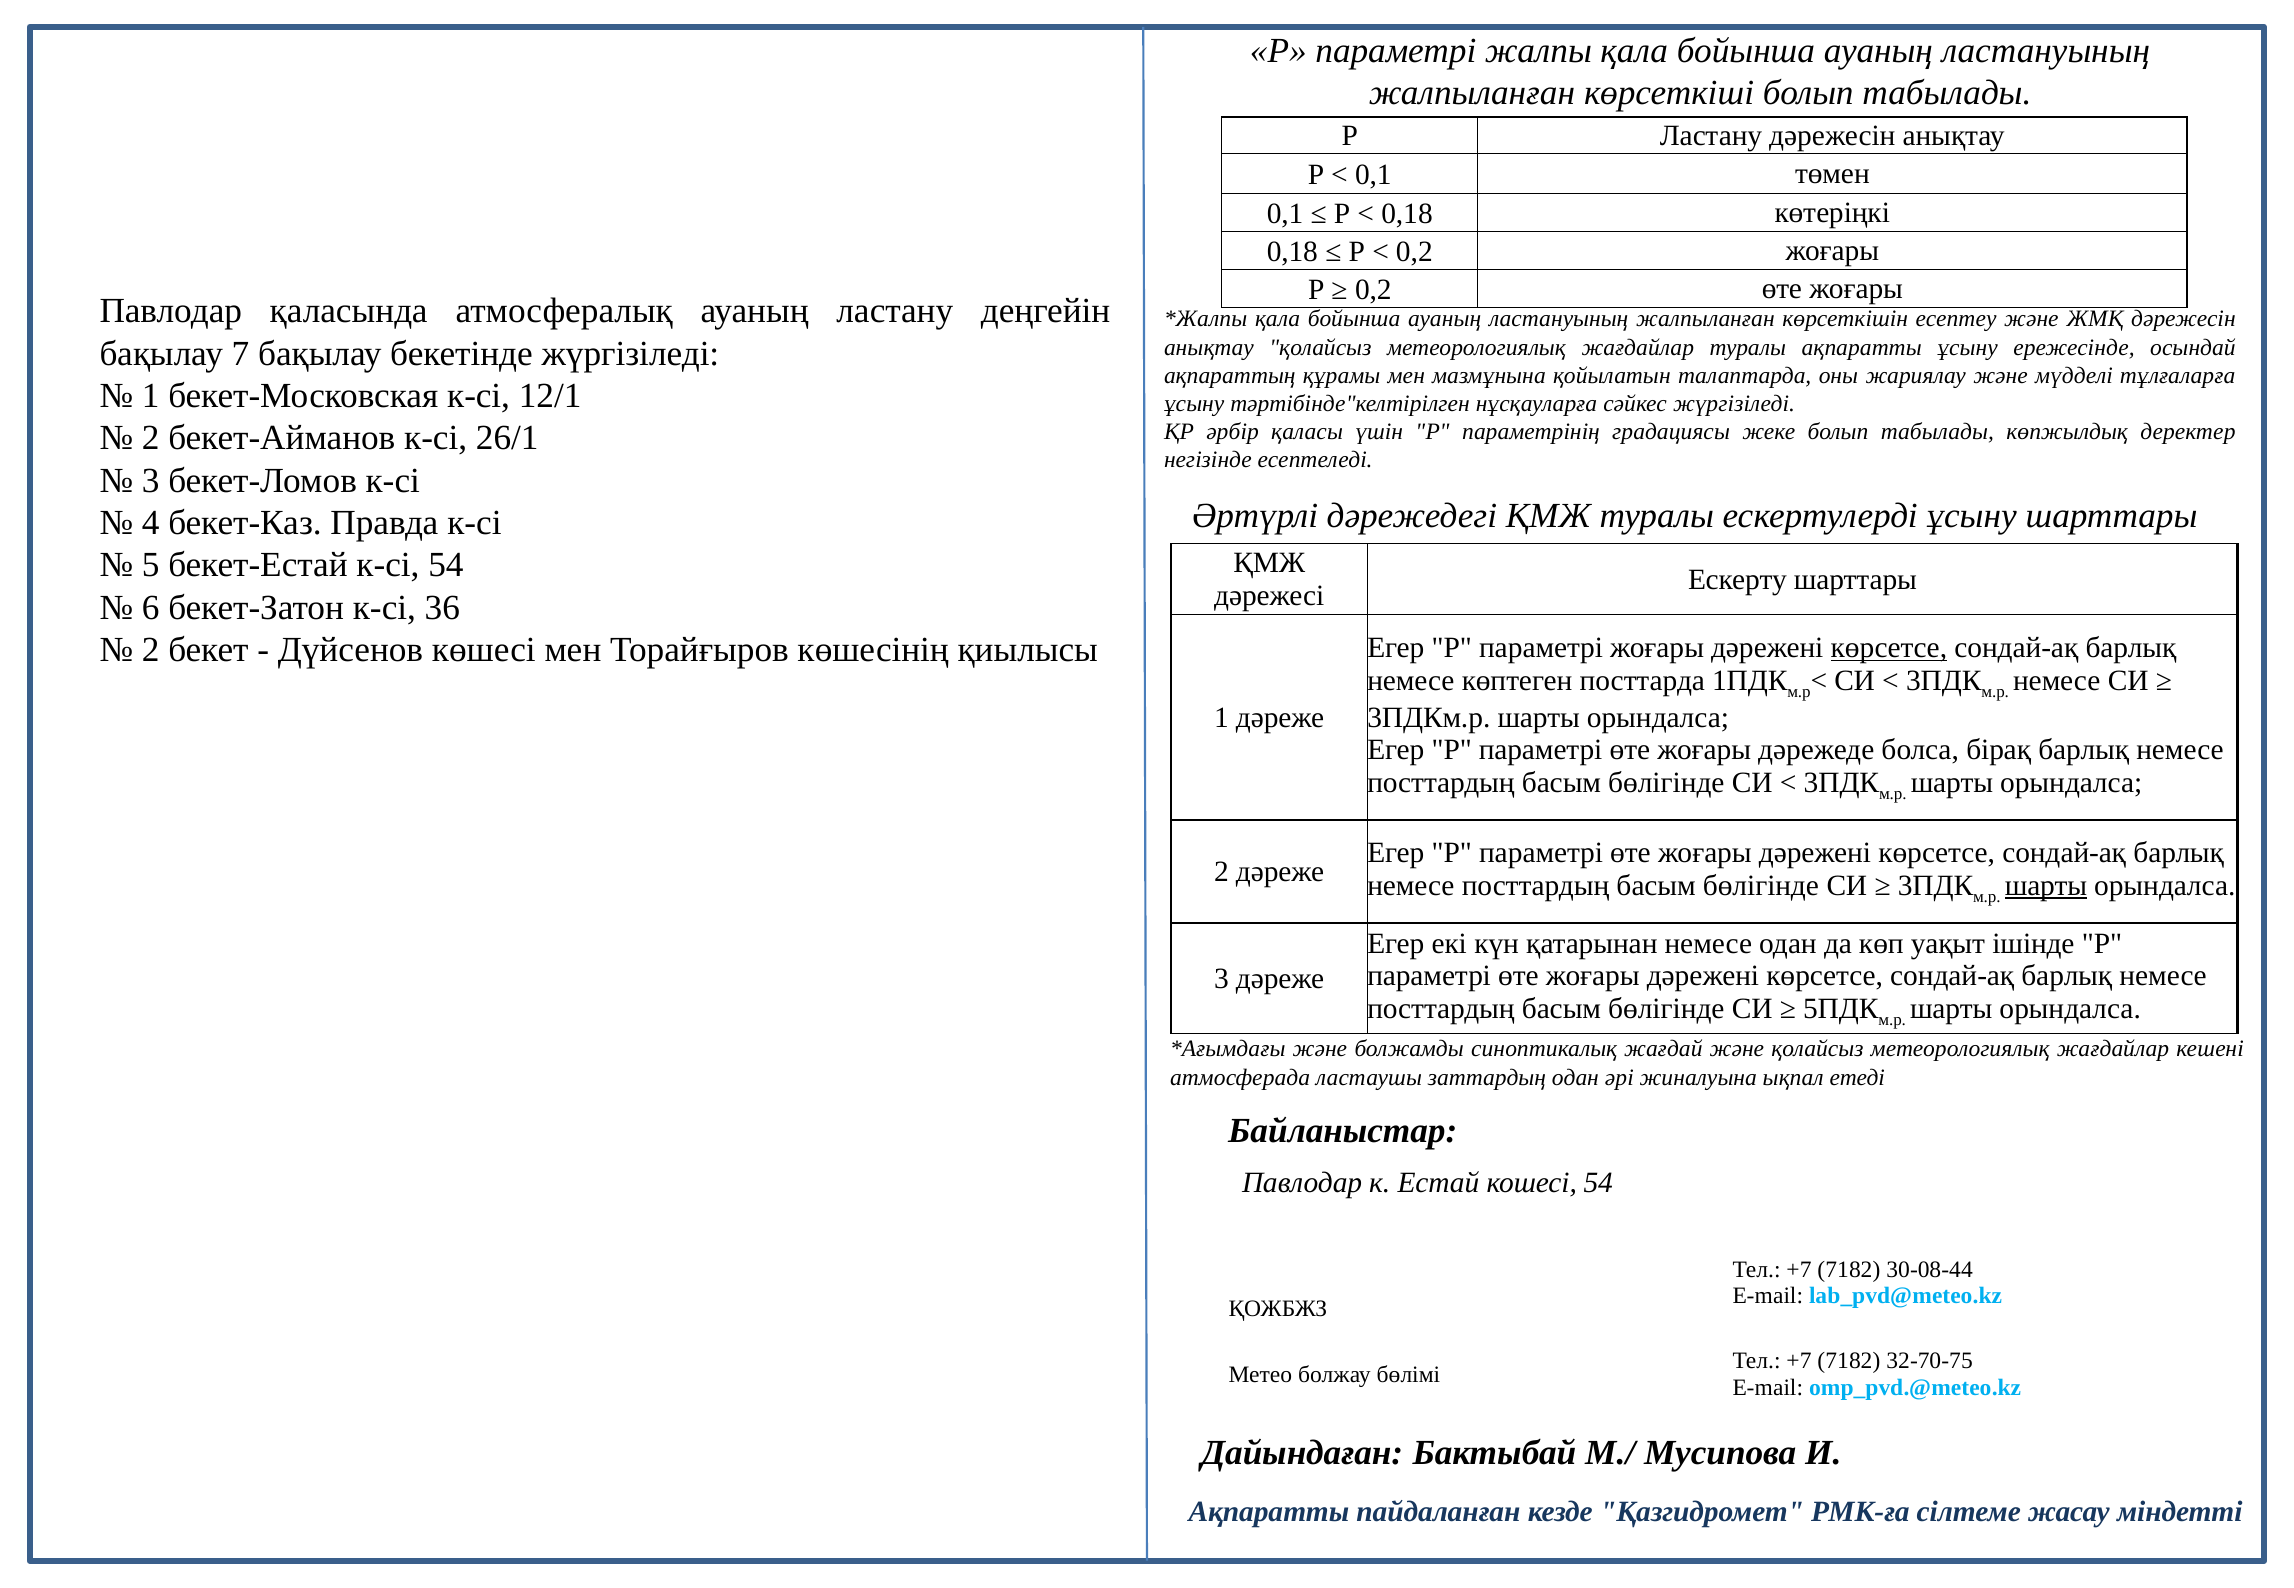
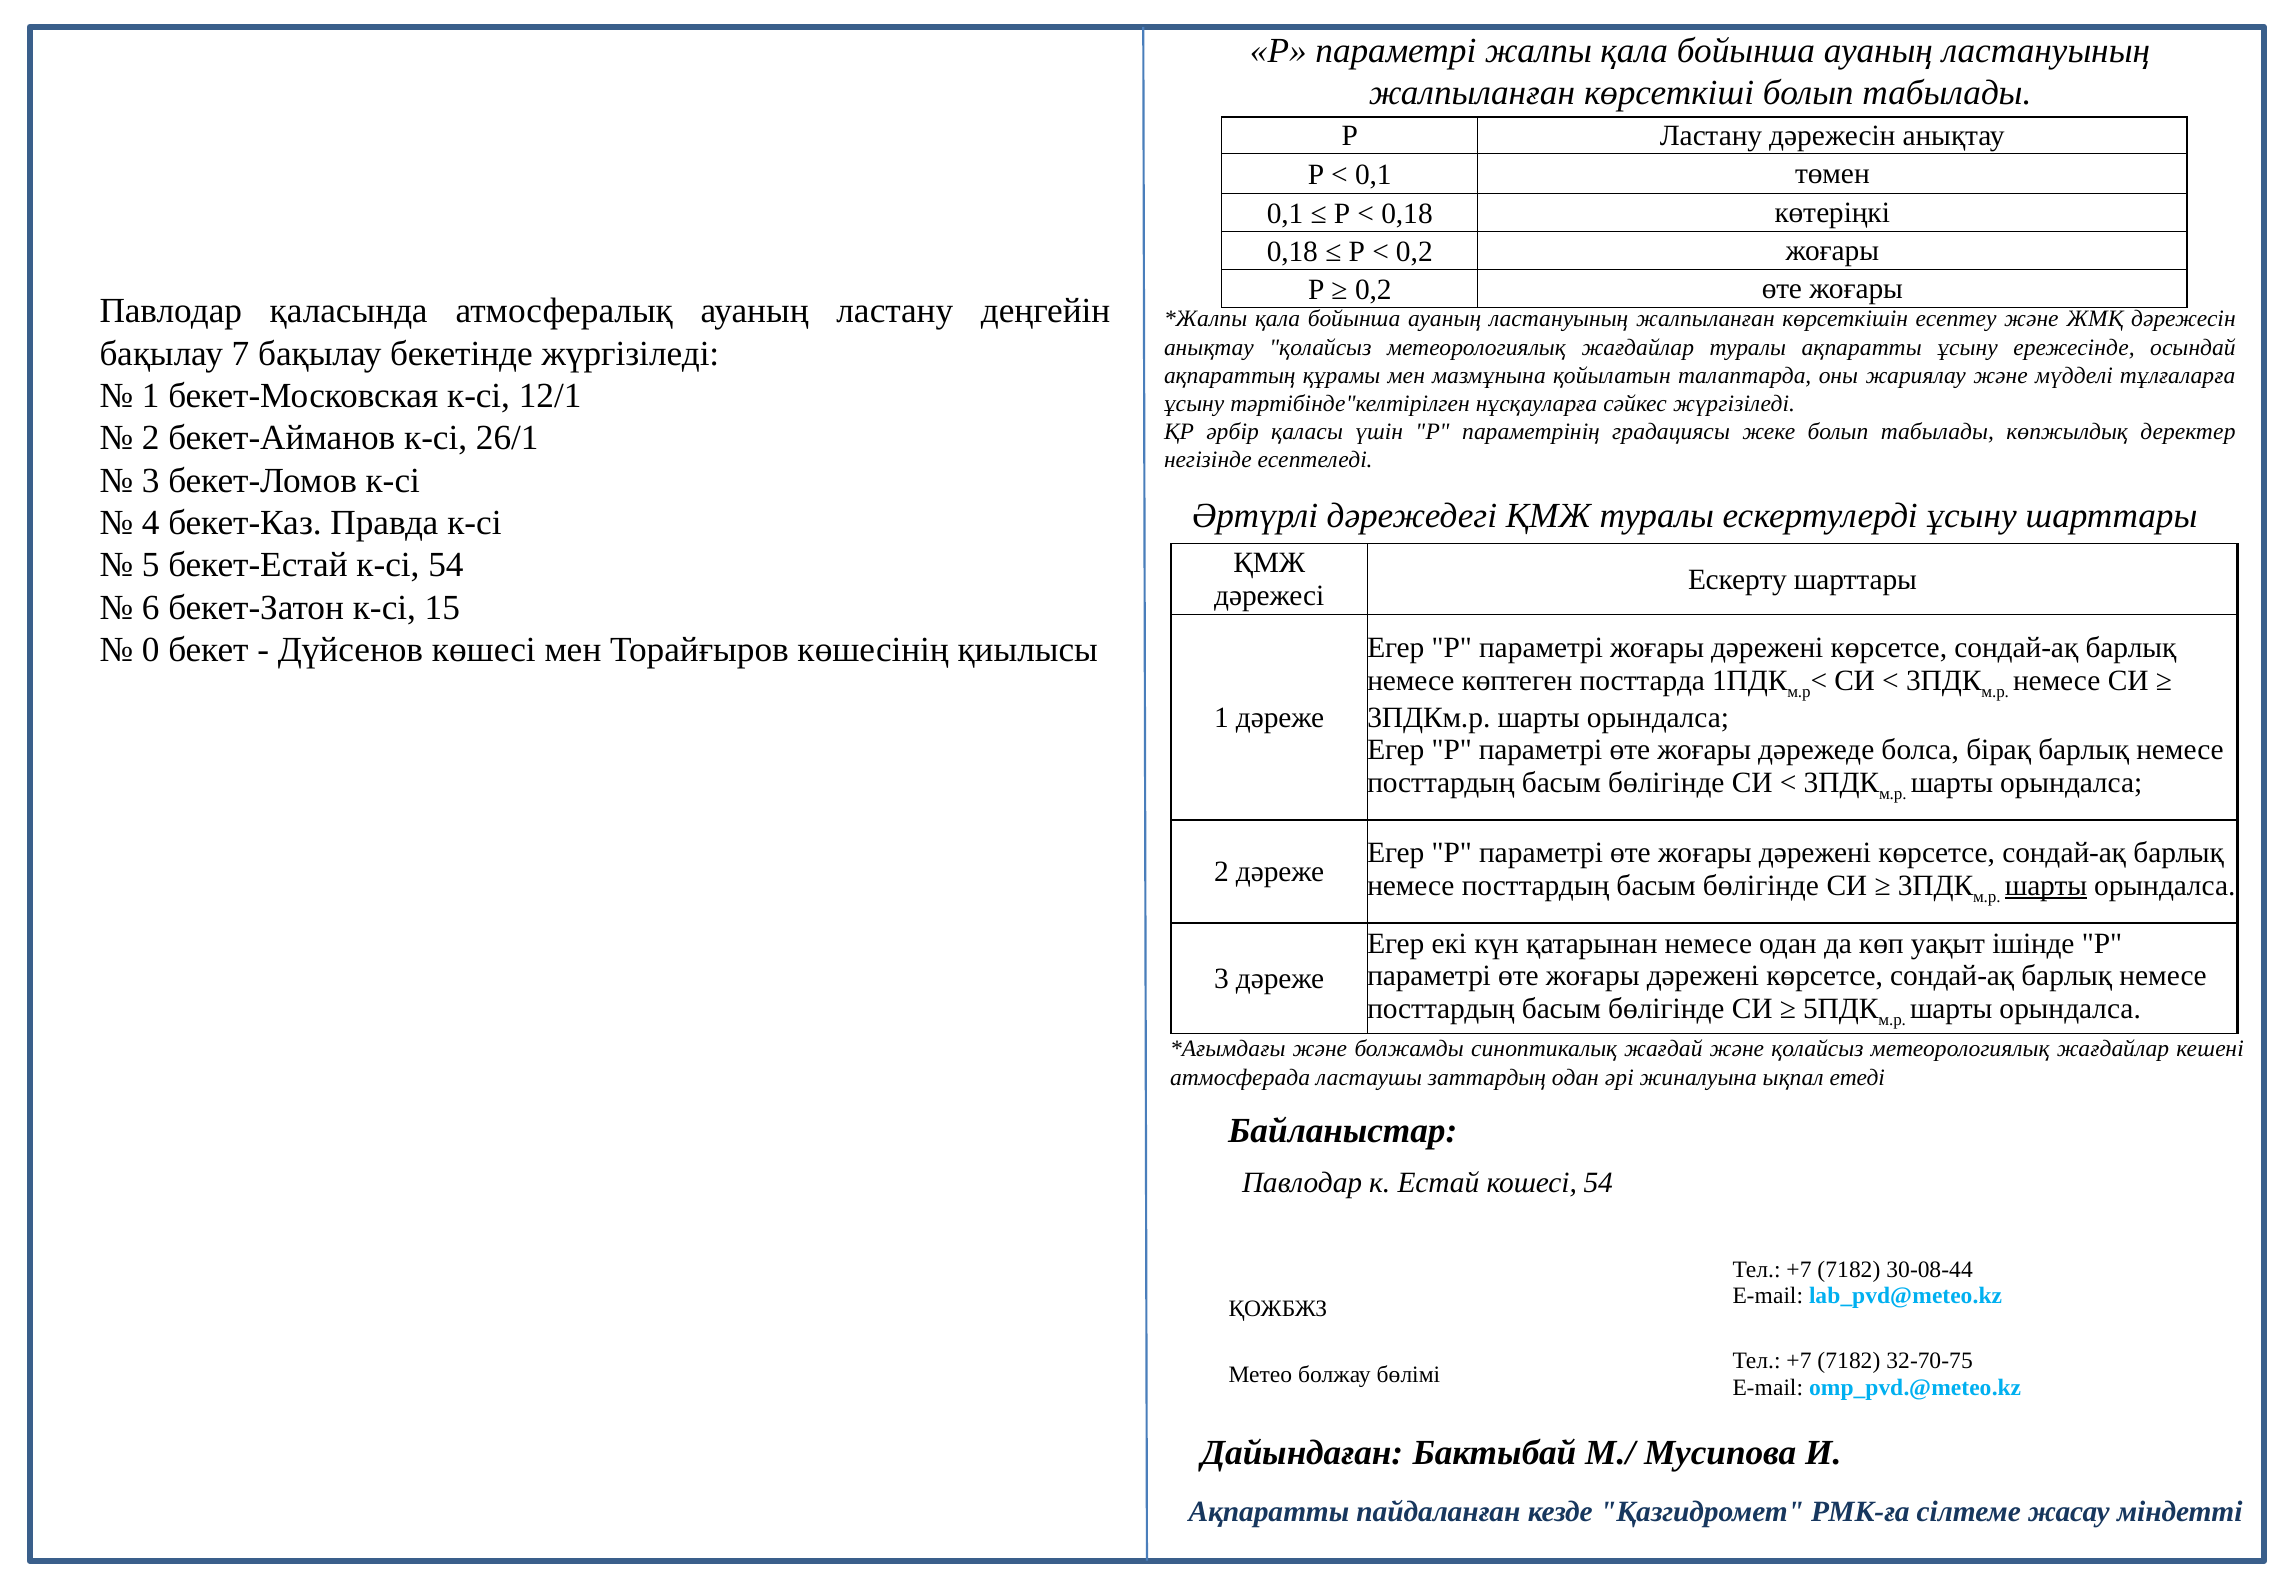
36: 36 -> 15
2 at (151, 650): 2 -> 0
көрсетсе at (1889, 648) underline: present -> none
